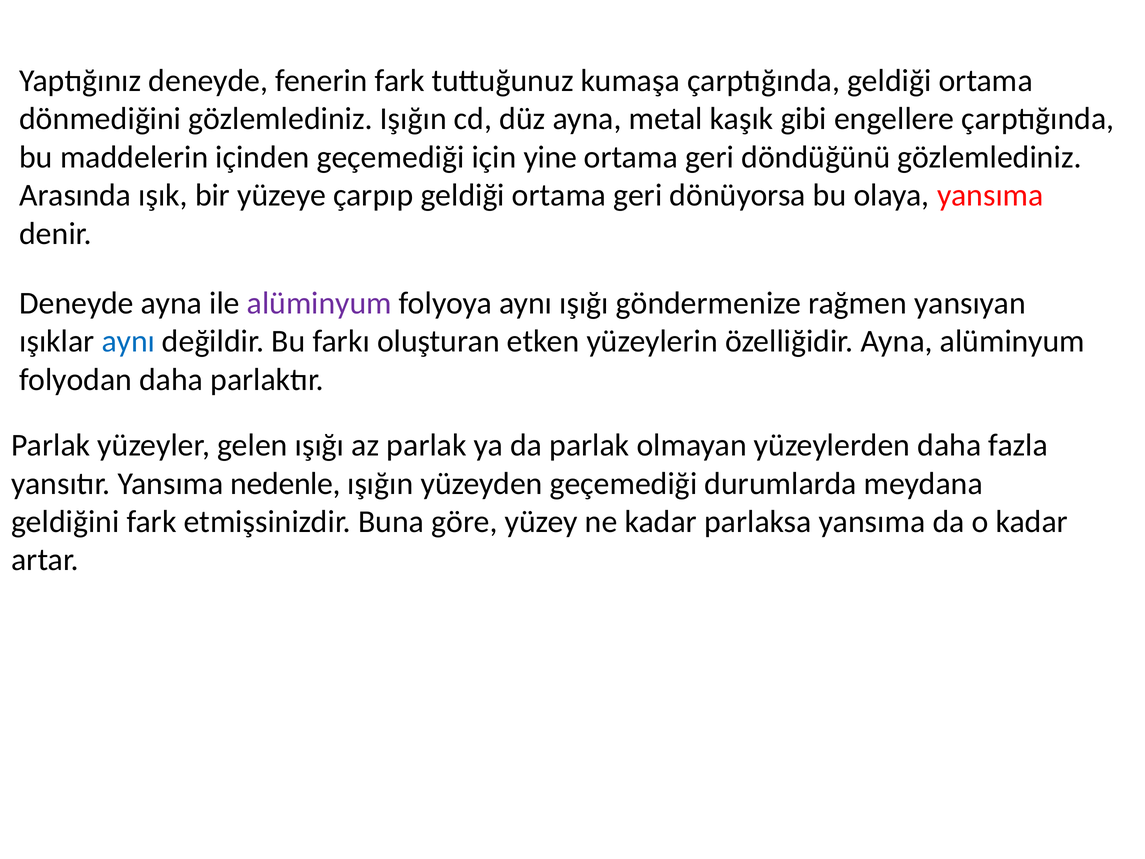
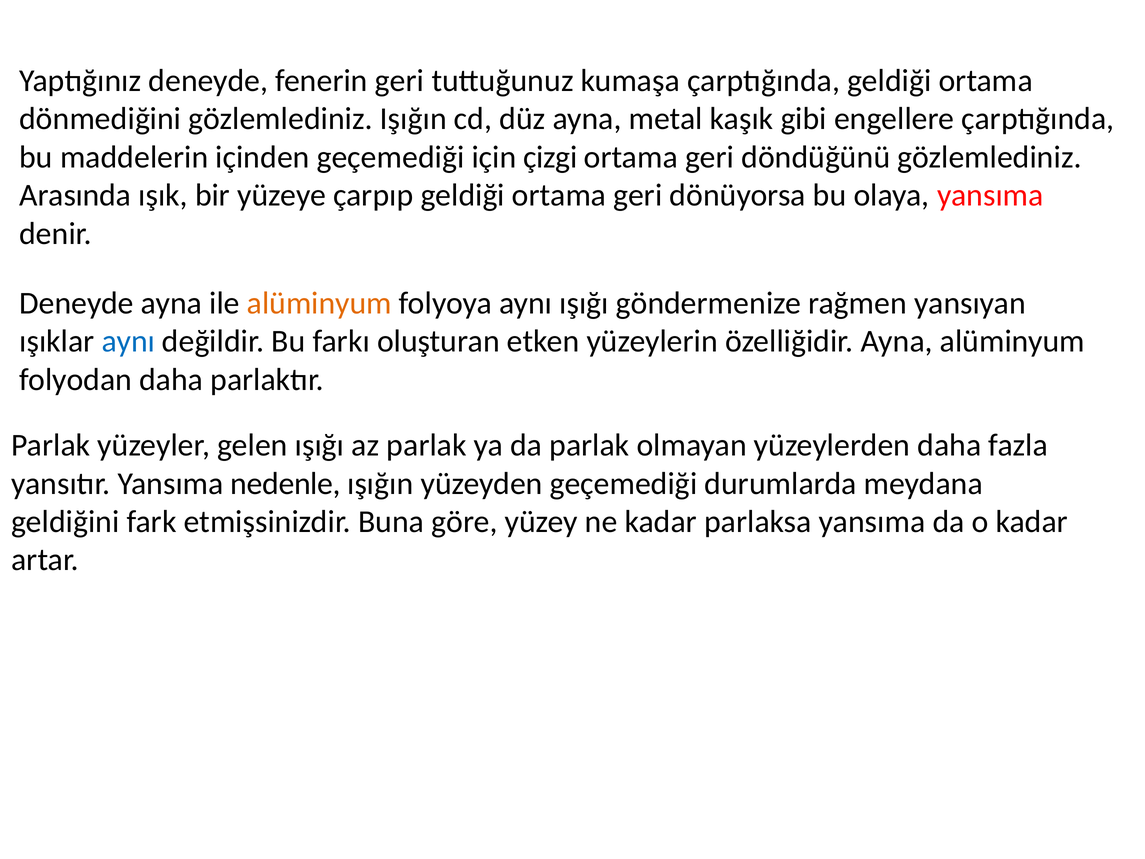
fenerin fark: fark -> geri
yine: yine -> çizgi
alüminyum at (319, 303) colour: purple -> orange
